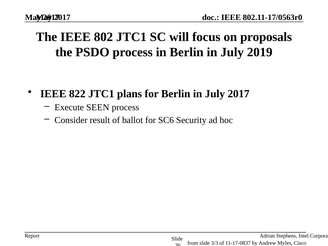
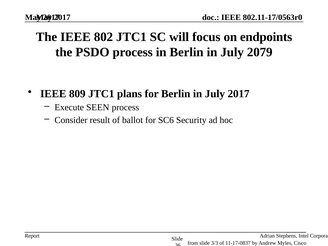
proposals: proposals -> endpoints
2019: 2019 -> 2079
822: 822 -> 809
